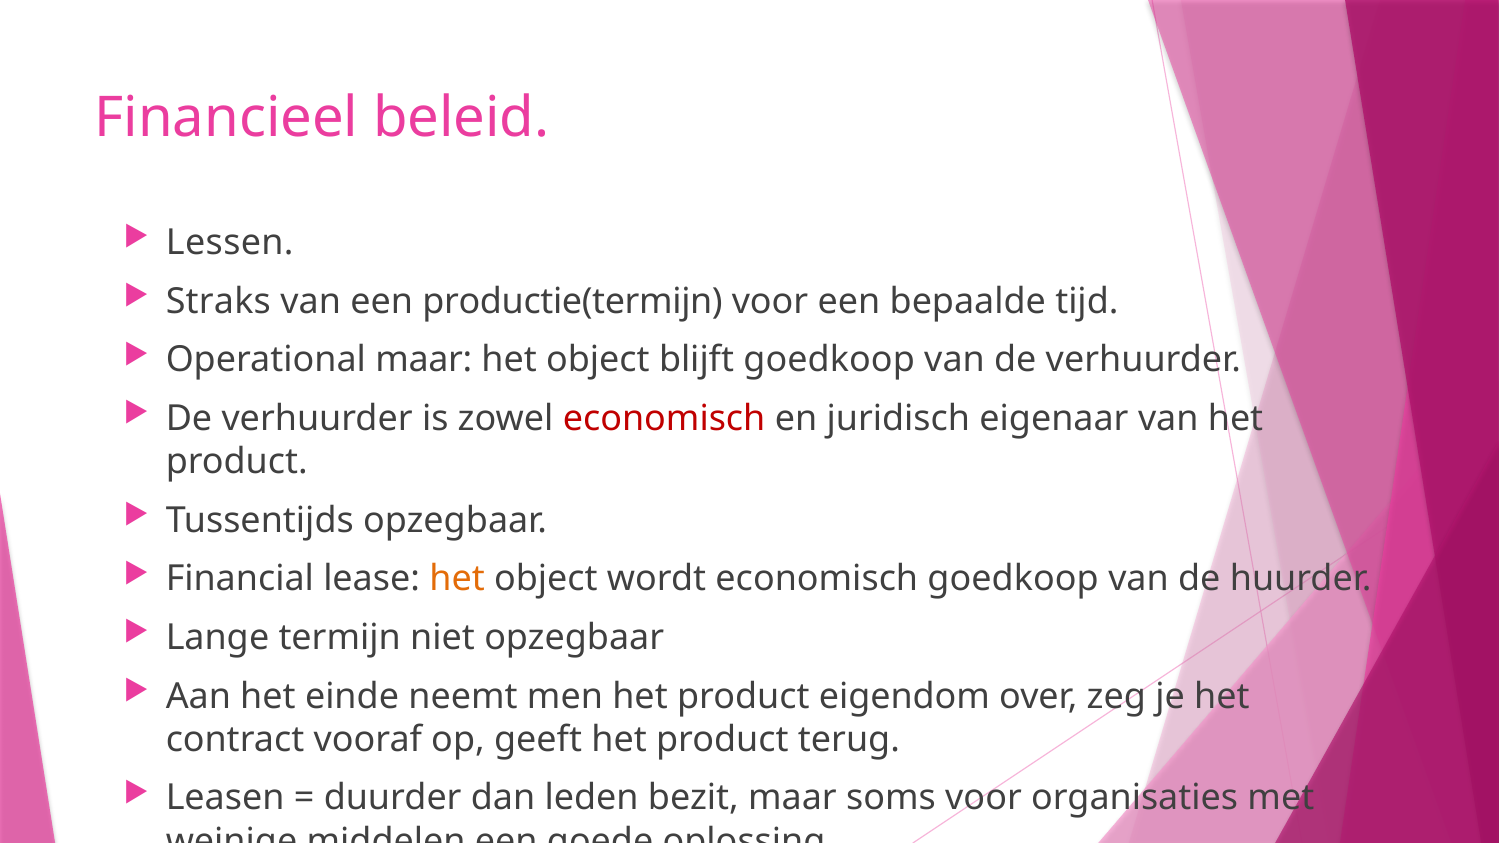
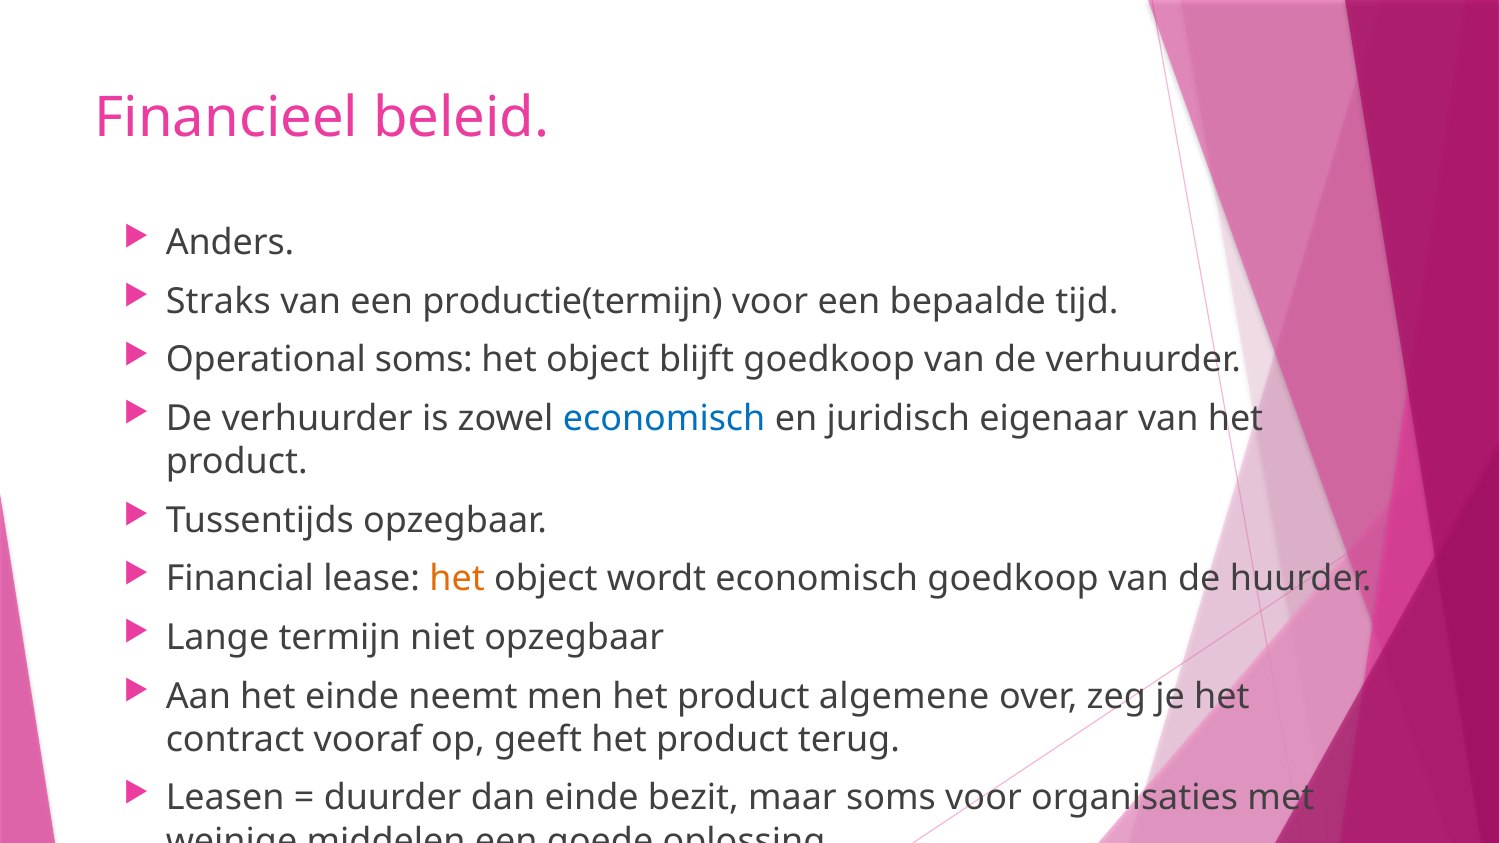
Lessen: Lessen -> Anders
Operational maar: maar -> soms
economisch at (664, 419) colour: red -> blue
eigendom: eigendom -> algemene
dan leden: leden -> einde
